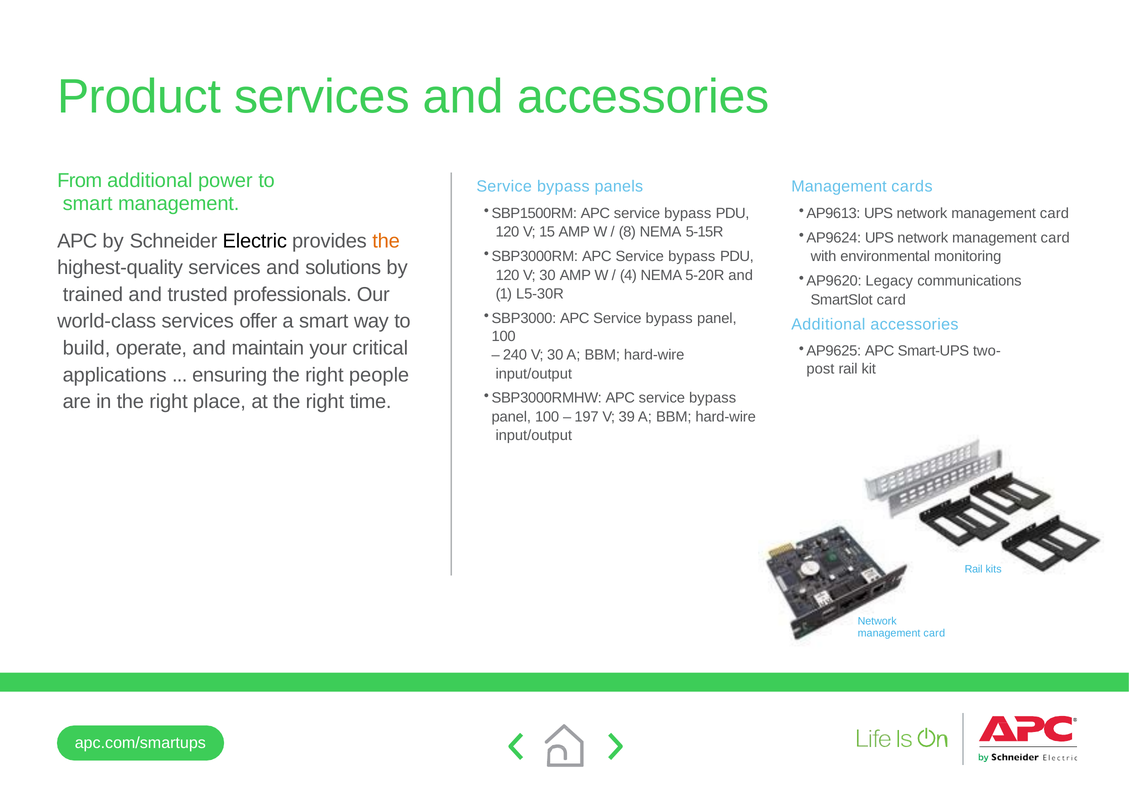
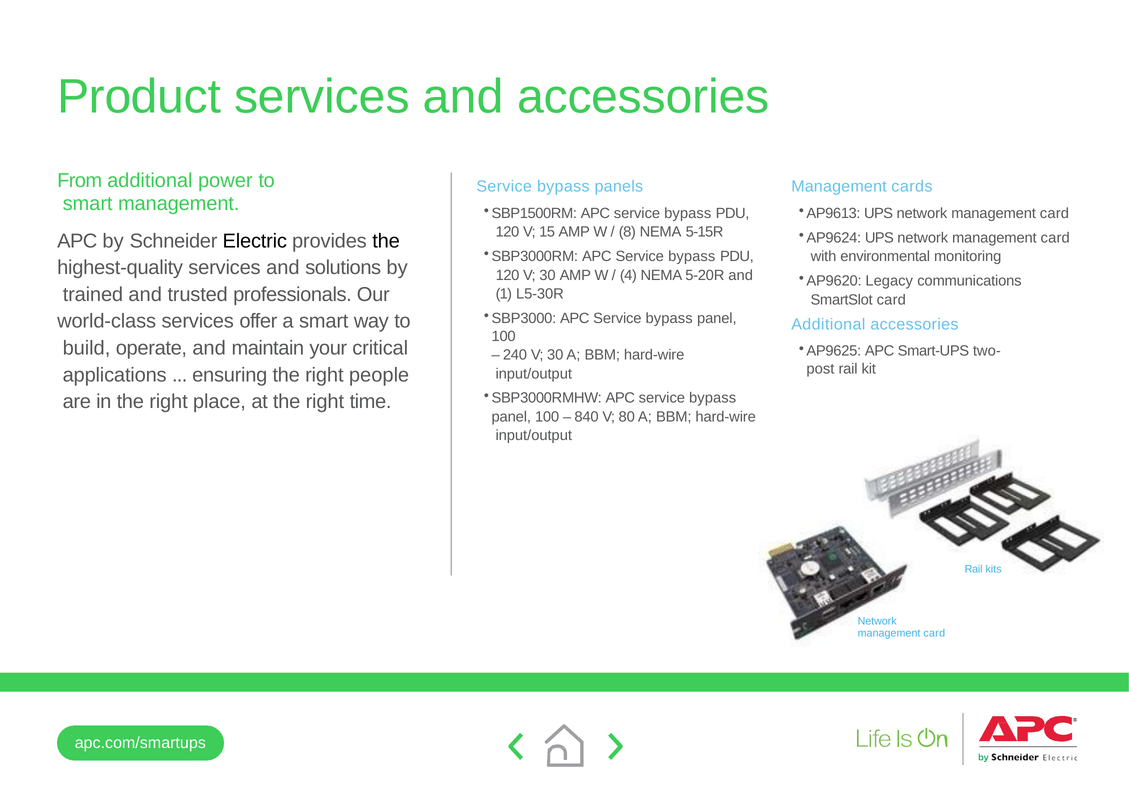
the at (386, 241) colour: orange -> black
197: 197 -> 840
39: 39 -> 80
